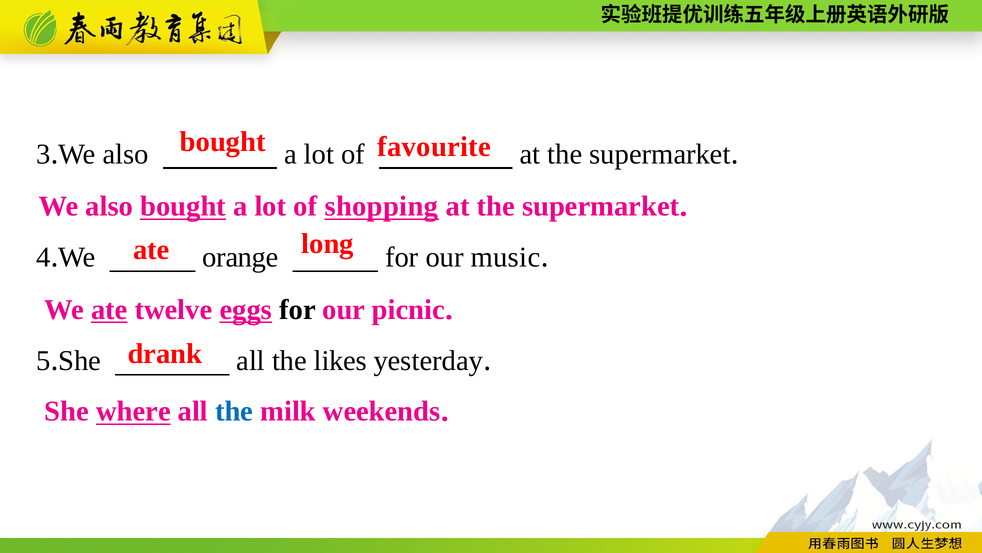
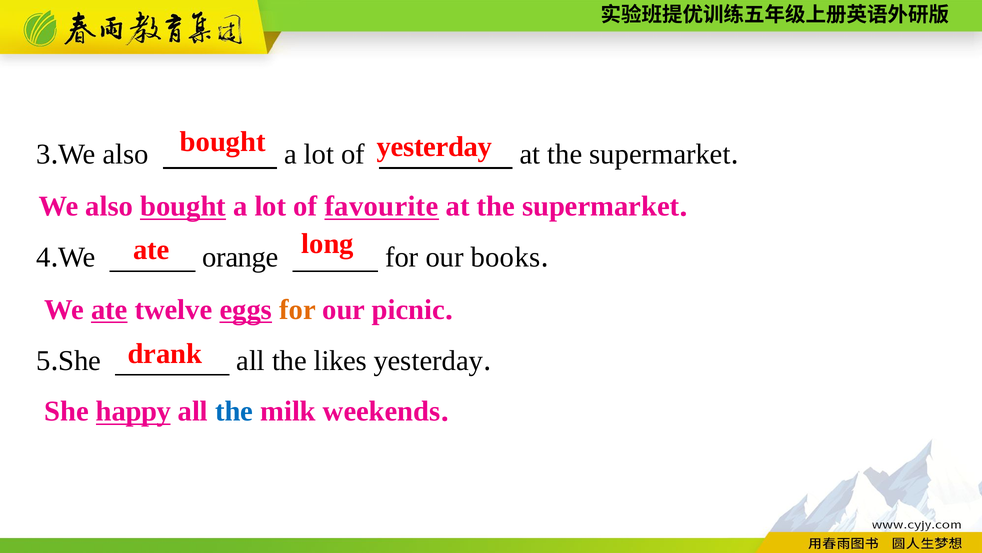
bought favourite: favourite -> yesterday
shopping: shopping -> favourite
music: music -> books
for at (297, 309) colour: black -> orange
where: where -> happy
